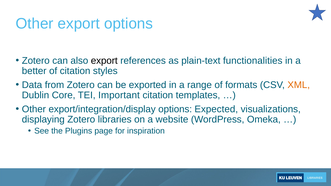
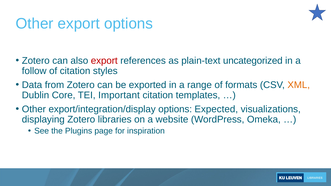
export at (104, 61) colour: black -> red
functionalities: functionalities -> uncategorized
better: better -> follow
